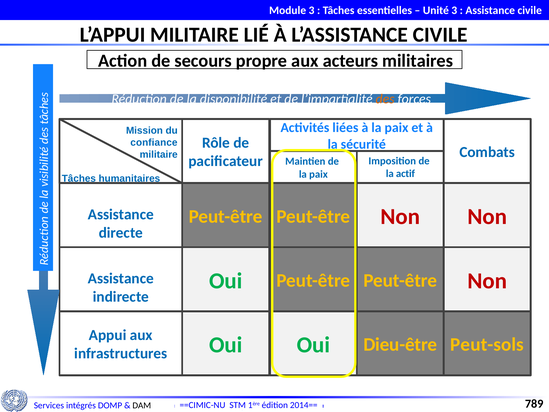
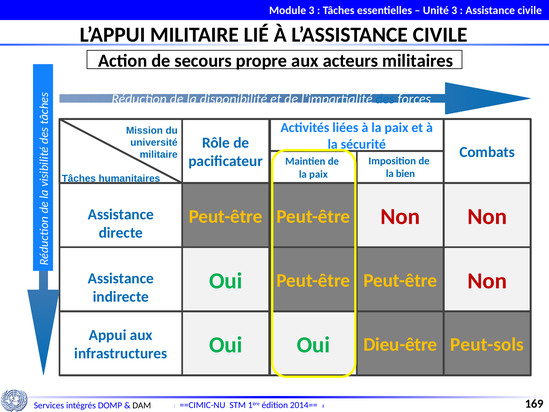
des colour: orange -> blue
confiance: confiance -> université
actif: actif -> bien
789: 789 -> 169
